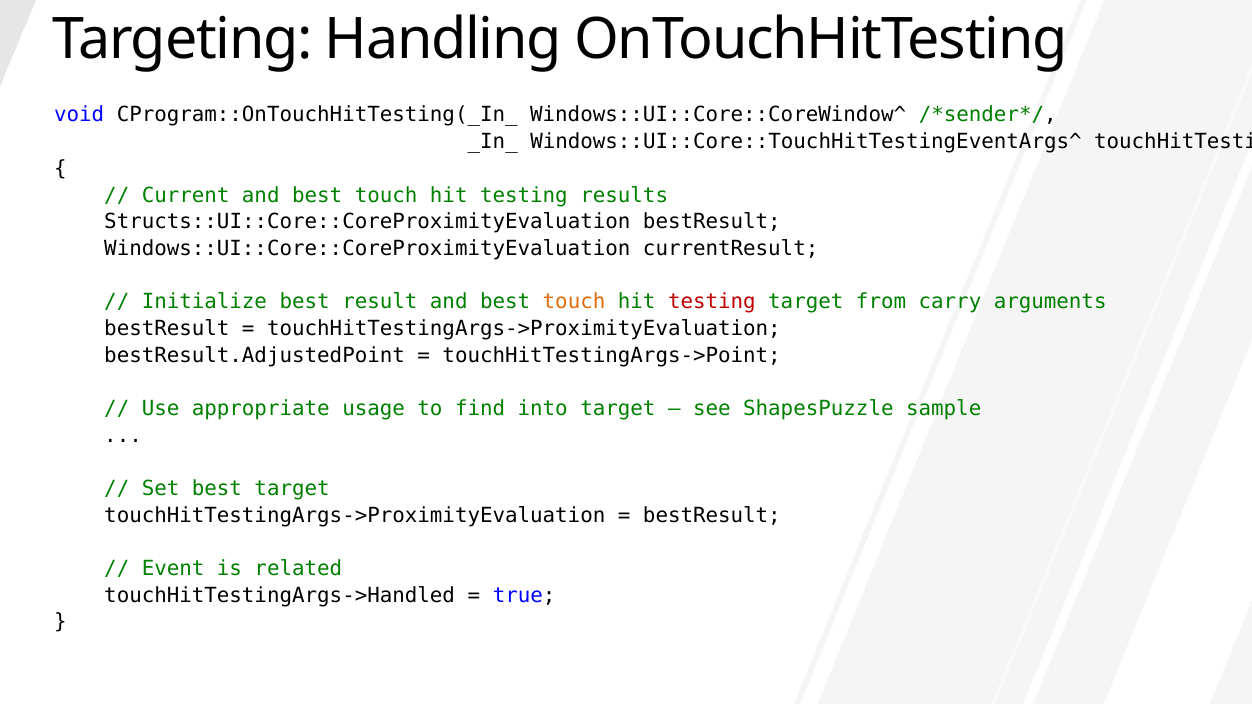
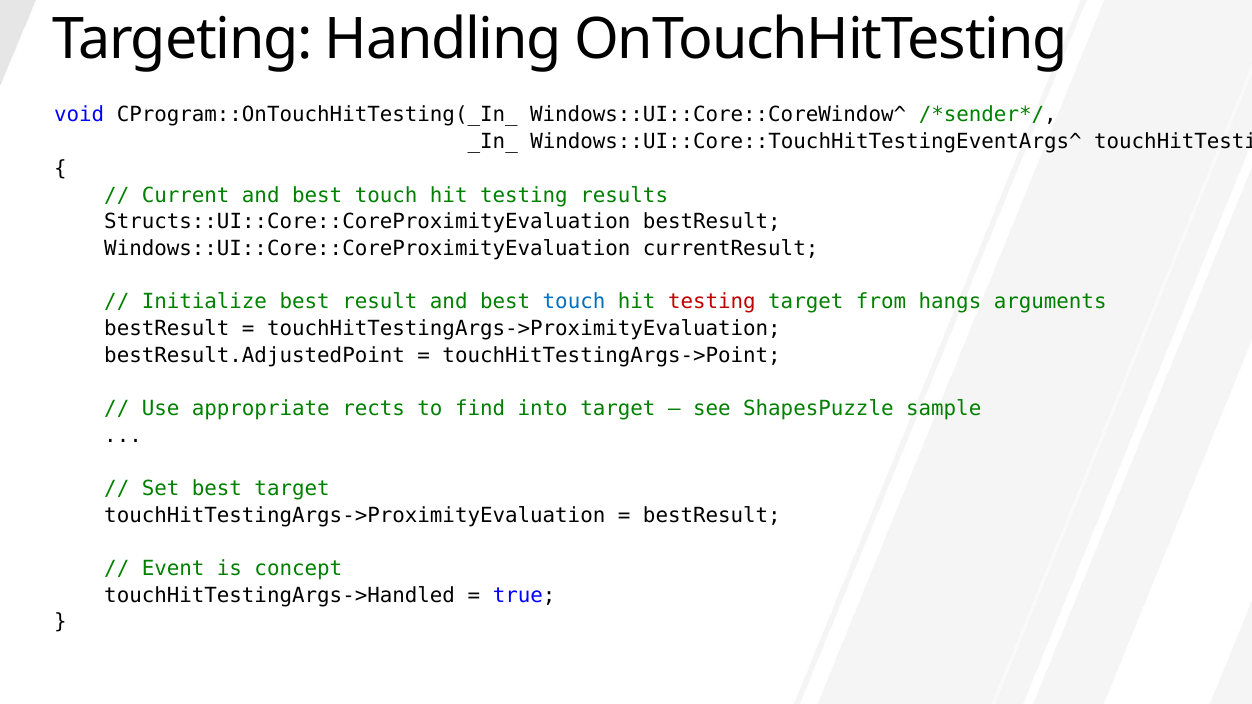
touch at (574, 302) colour: orange -> blue
carry: carry -> hangs
usage: usage -> rects
related: related -> concept
